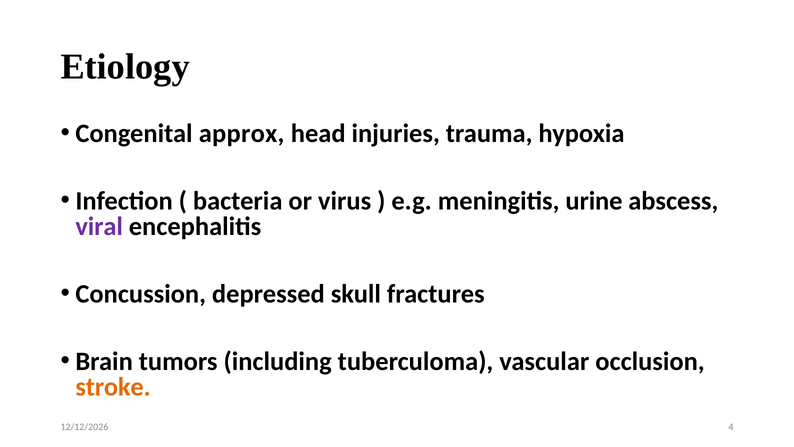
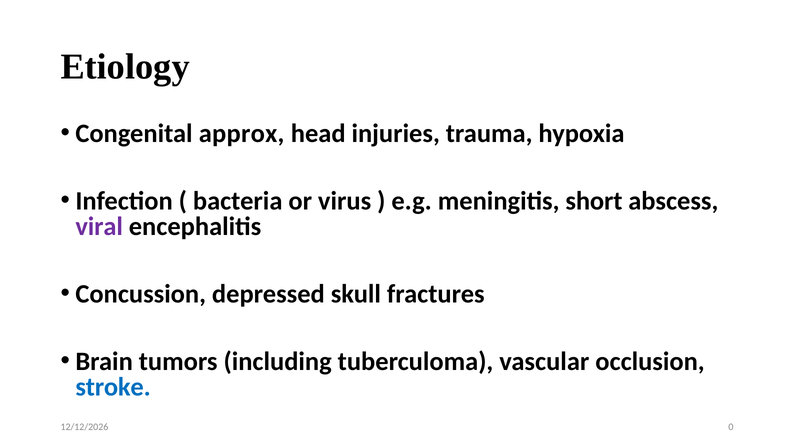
urine: urine -> short
stroke colour: orange -> blue
4: 4 -> 0
